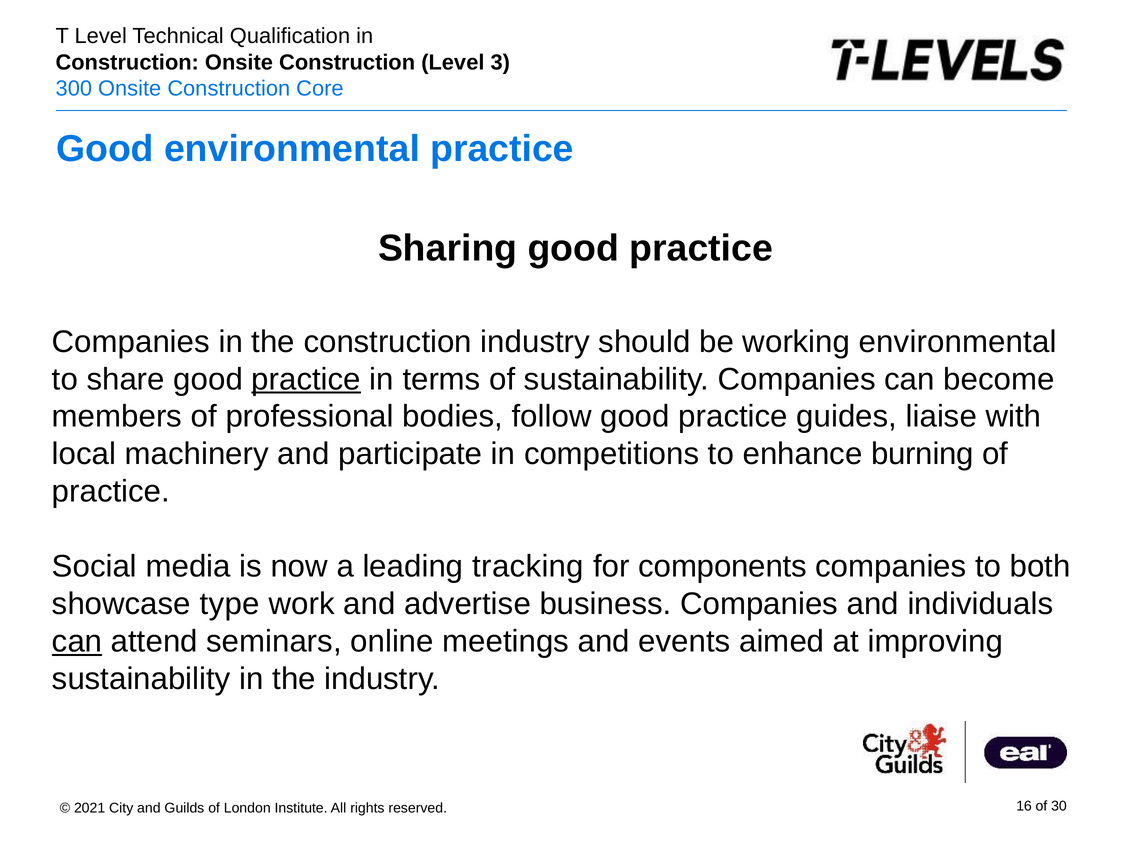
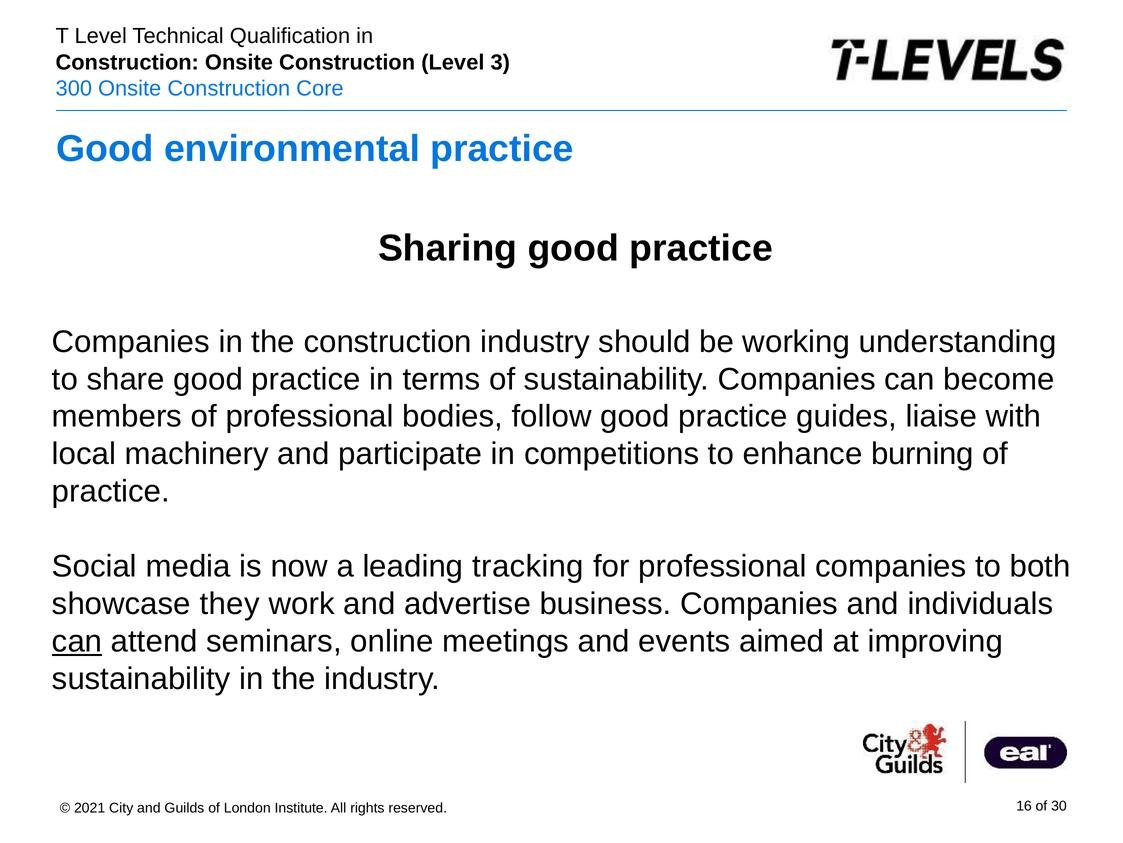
working environmental: environmental -> understanding
practice at (306, 379) underline: present -> none
for components: components -> professional
type: type -> they
